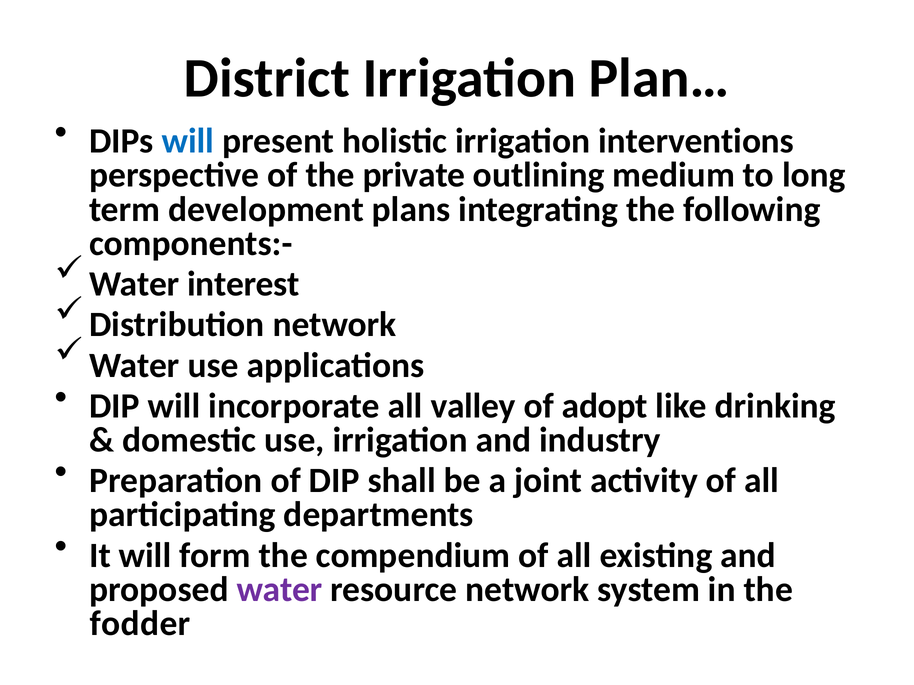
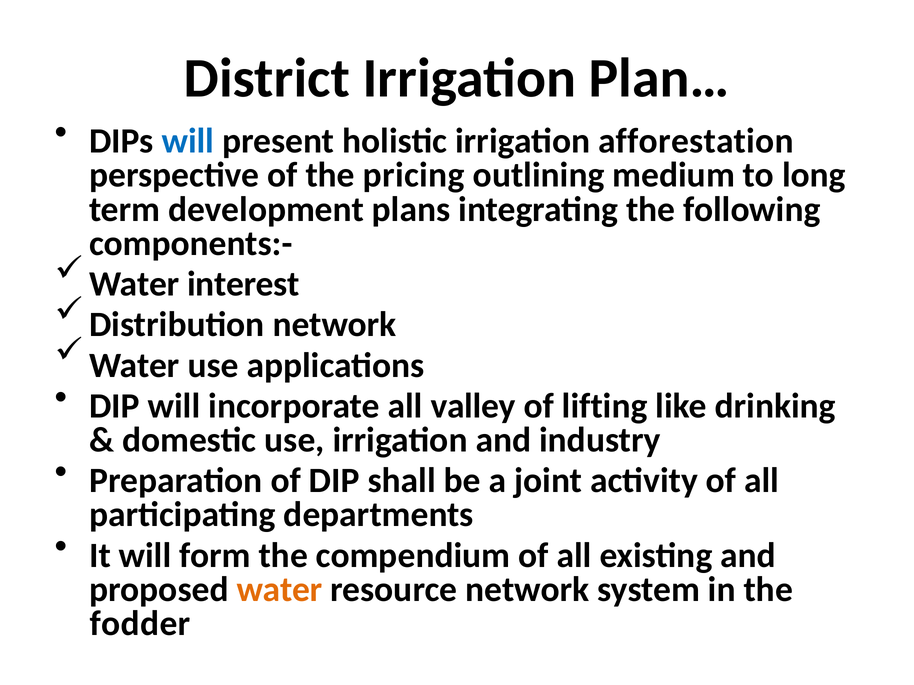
interventions: interventions -> afforestation
private: private -> pricing
adopt: adopt -> lifting
water at (280, 590) colour: purple -> orange
